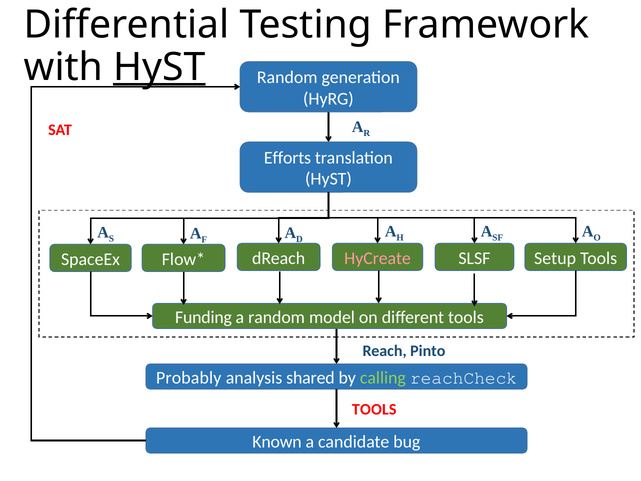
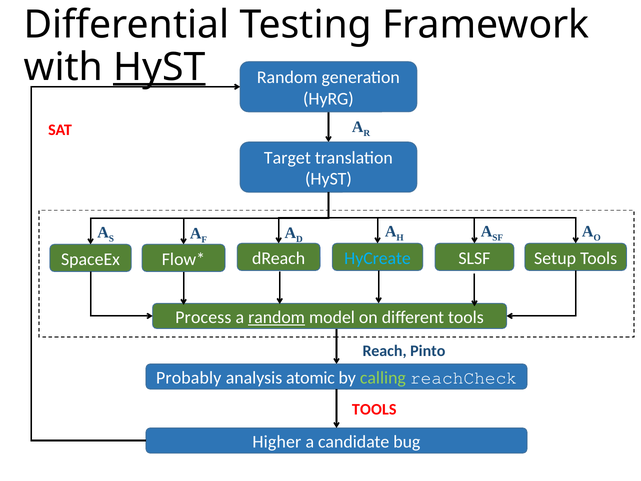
Efforts: Efforts -> Target
HyCreate colour: pink -> light blue
Funding: Funding -> Process
random at (277, 317) underline: none -> present
shared: shared -> atomic
Known: Known -> Higher
